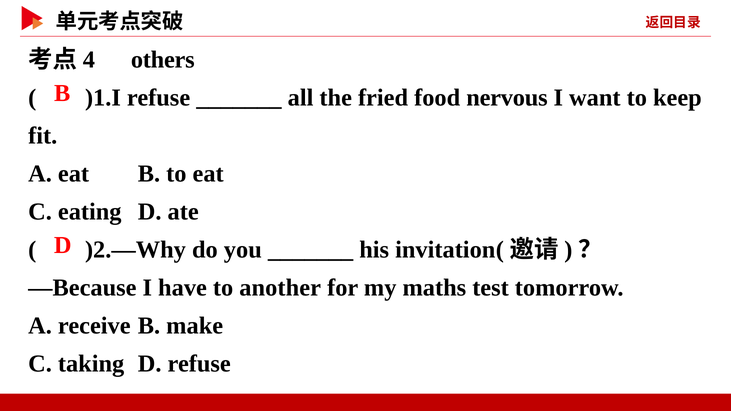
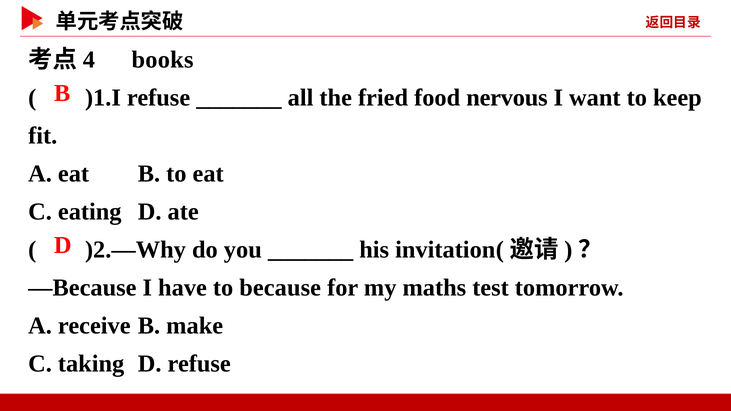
others: others -> books
another: another -> because
